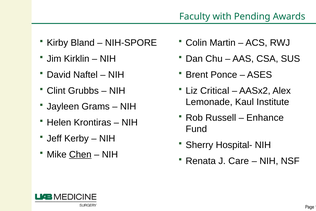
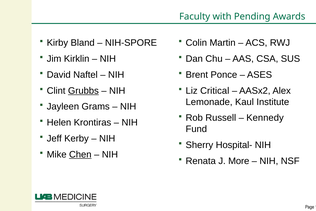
Grubbs underline: none -> present
Enhance: Enhance -> Kennedy
Care: Care -> More
